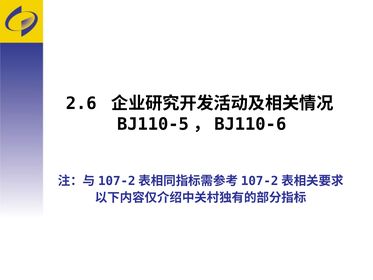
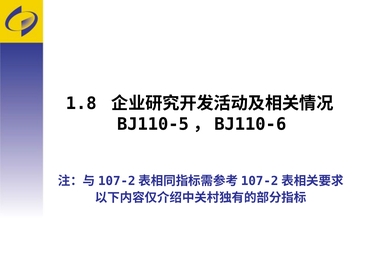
2.6: 2.6 -> 1.8
